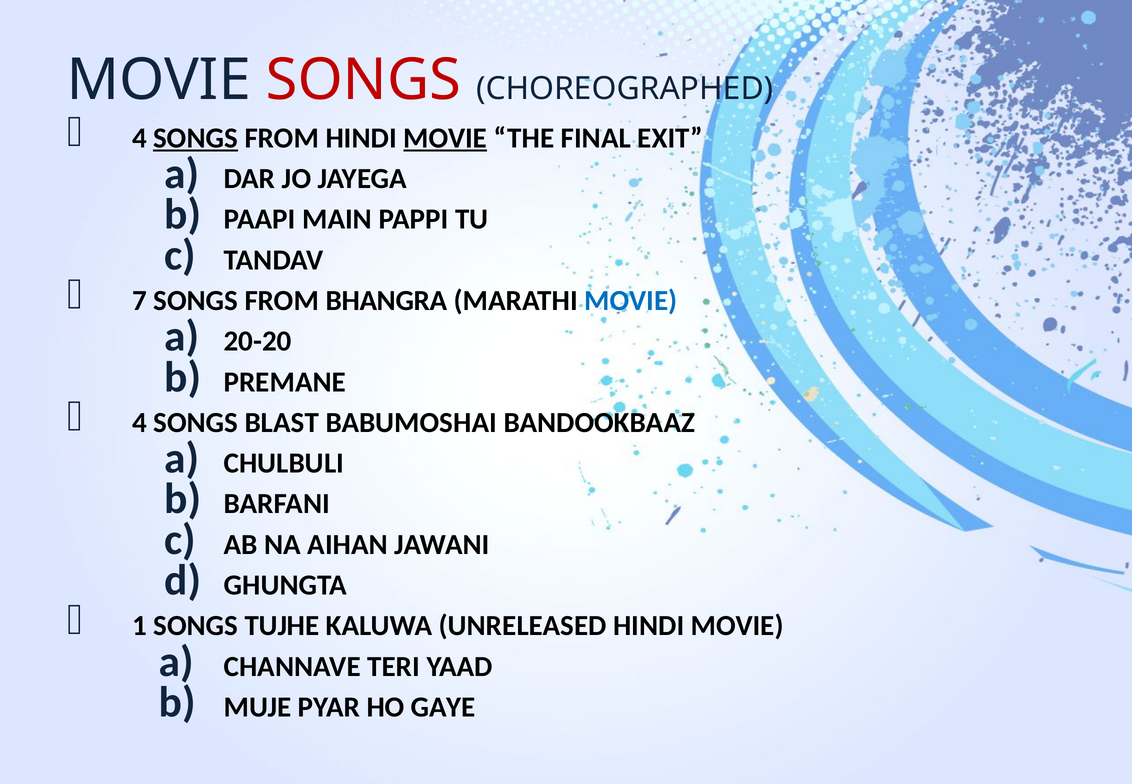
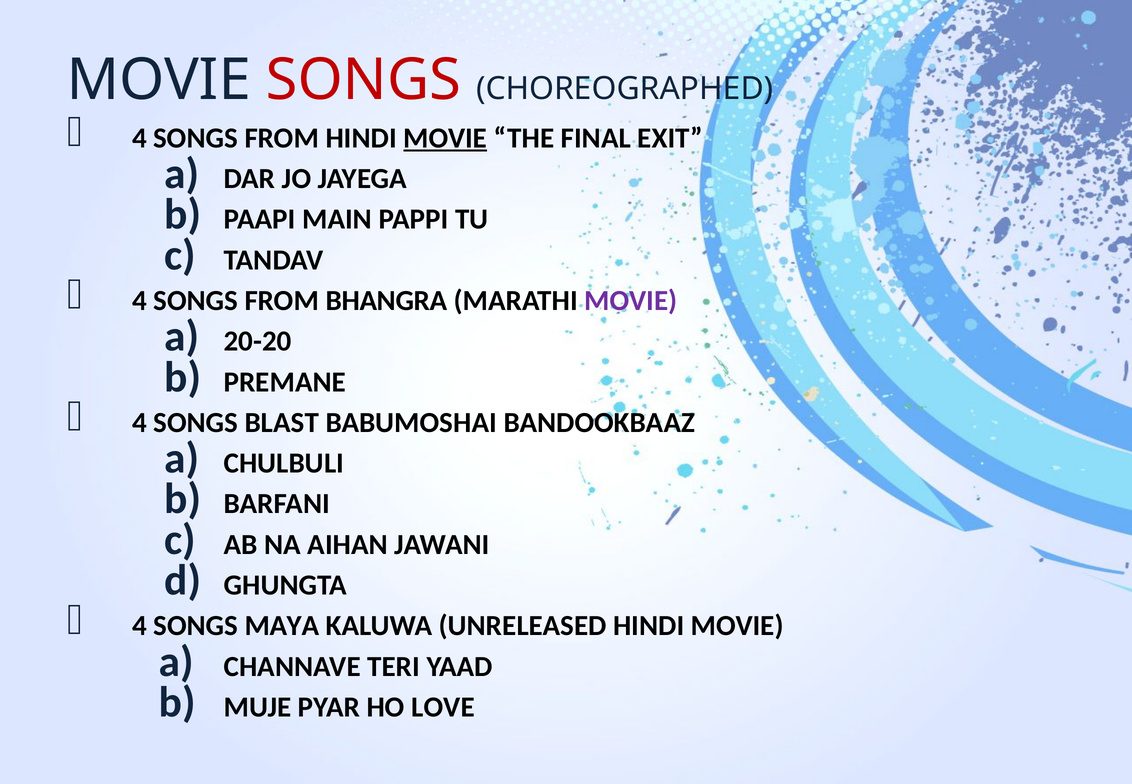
SONGS at (196, 138) underline: present -> none
7 at (139, 300): 7 -> 4
MOVIE at (631, 300) colour: blue -> purple
1 at (139, 626): 1 -> 4
TUJHE: TUJHE -> MAYA
GAYE: GAYE -> LOVE
